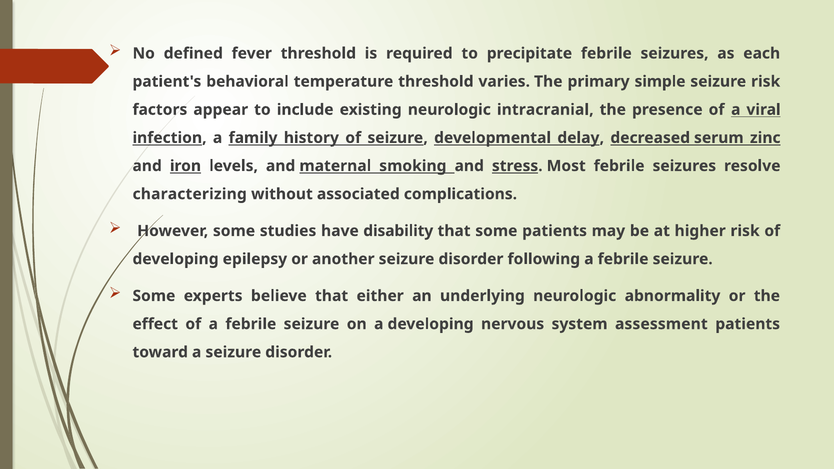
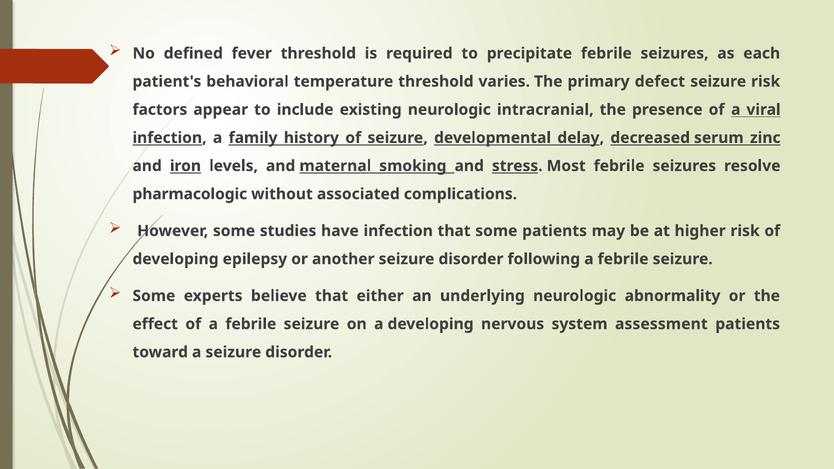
simple: simple -> defect
characterizing: characterizing -> pharmacologic
have disability: disability -> infection
